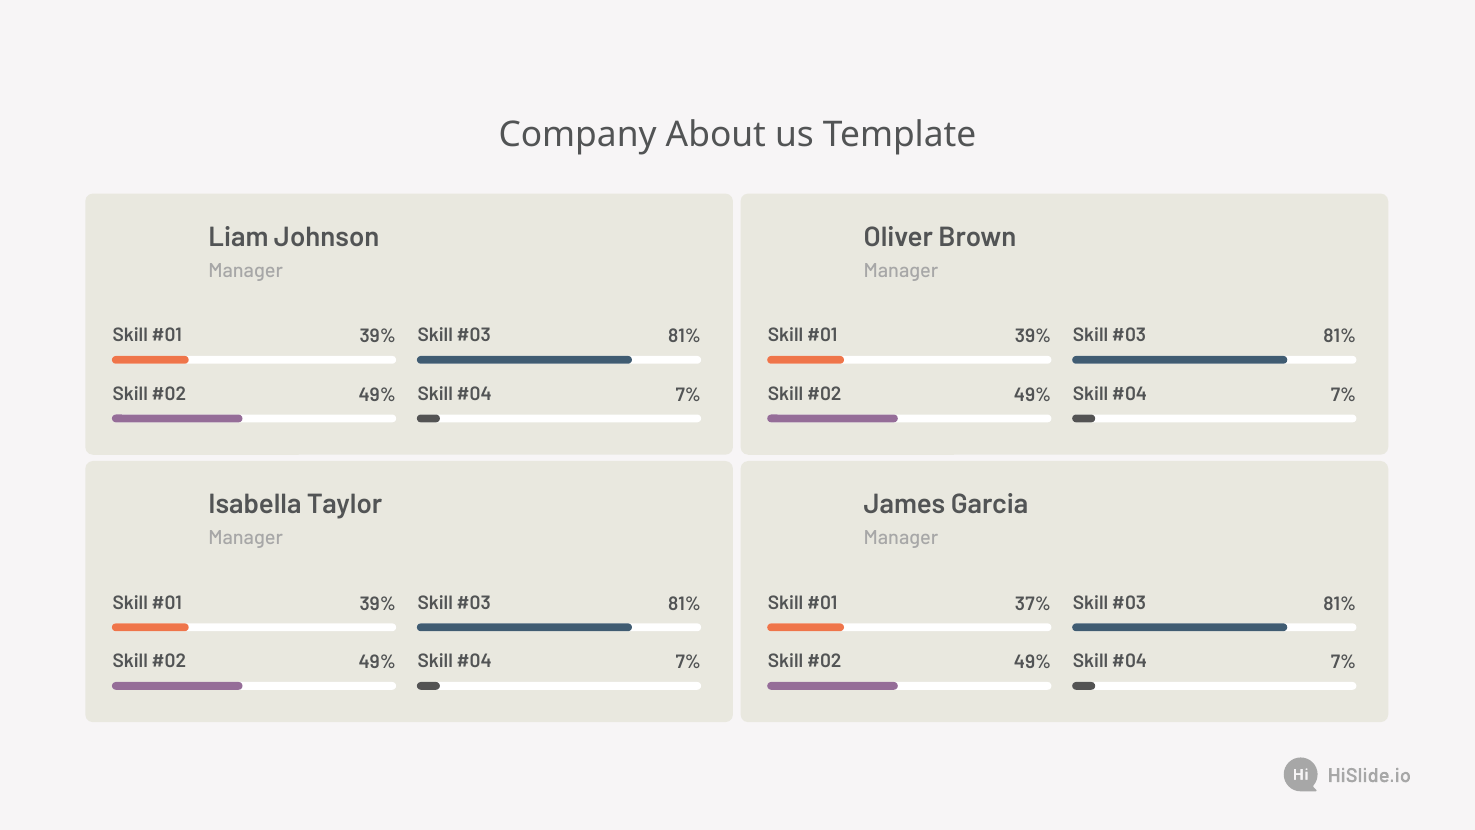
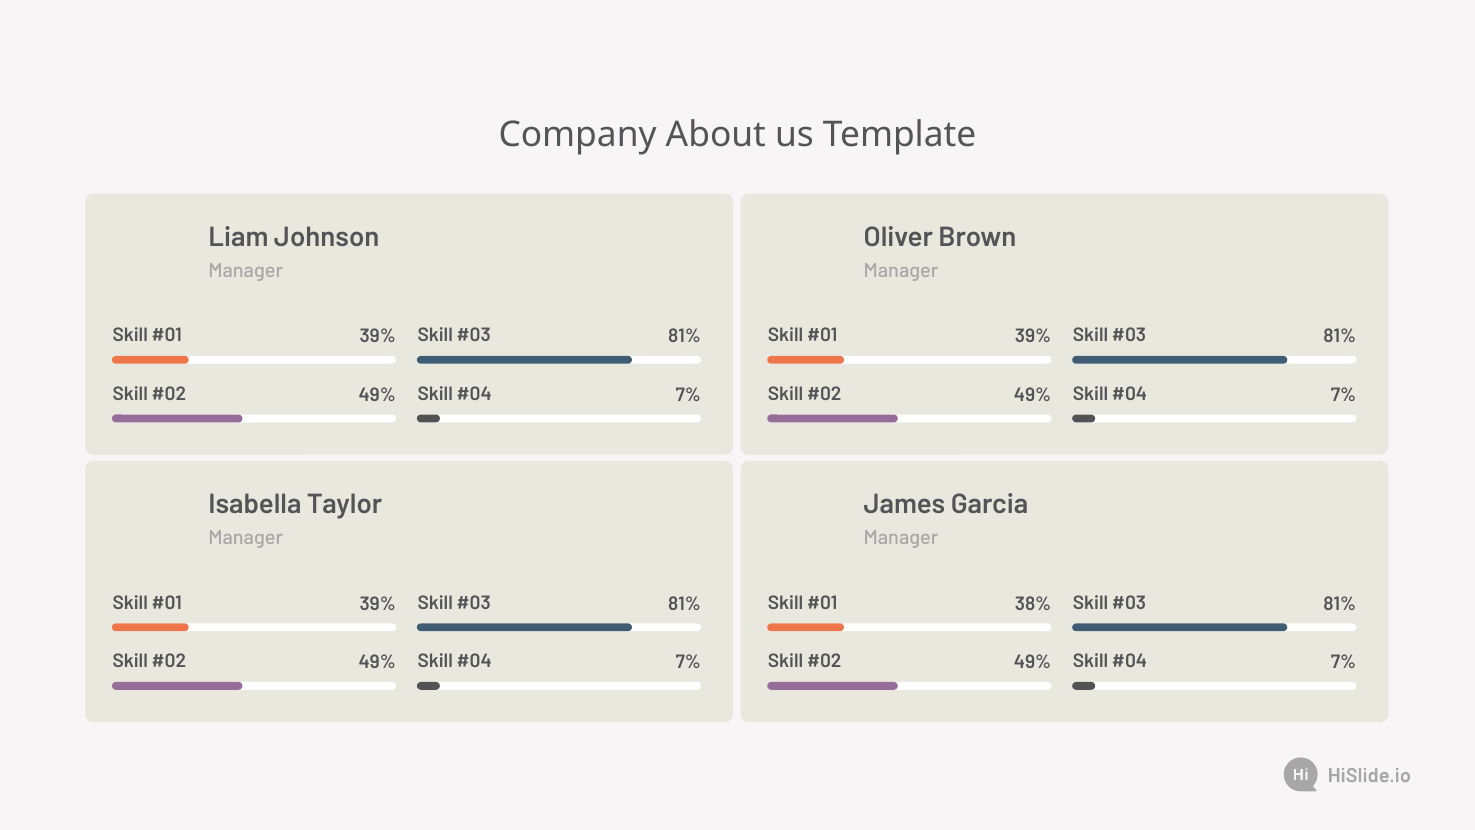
37%: 37% -> 38%
